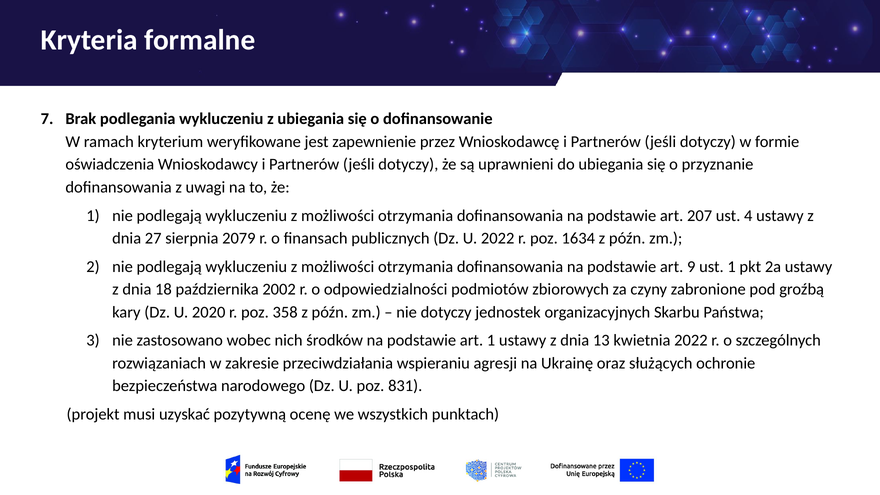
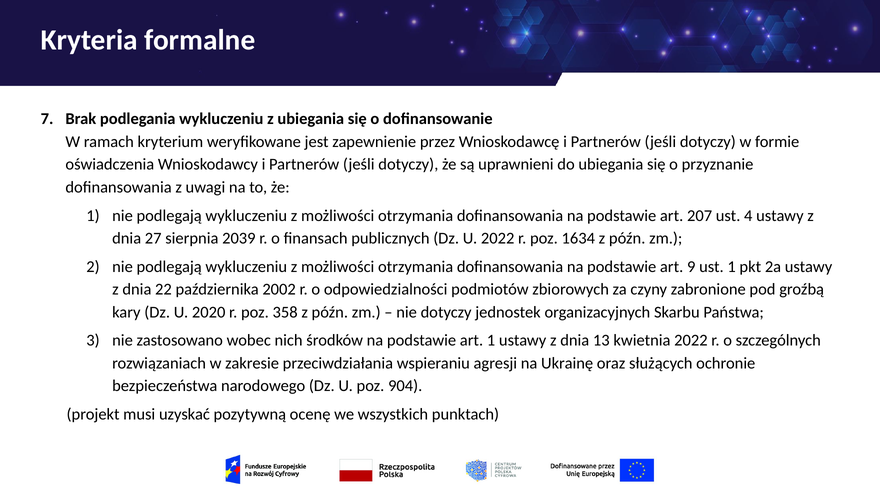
2079: 2079 -> 2039
18: 18 -> 22
831: 831 -> 904
